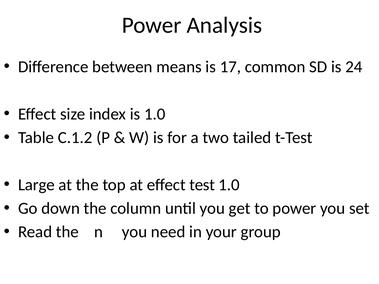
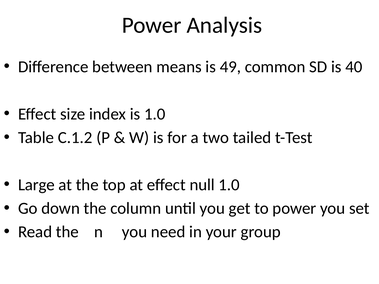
17: 17 -> 49
24: 24 -> 40
test: test -> null
